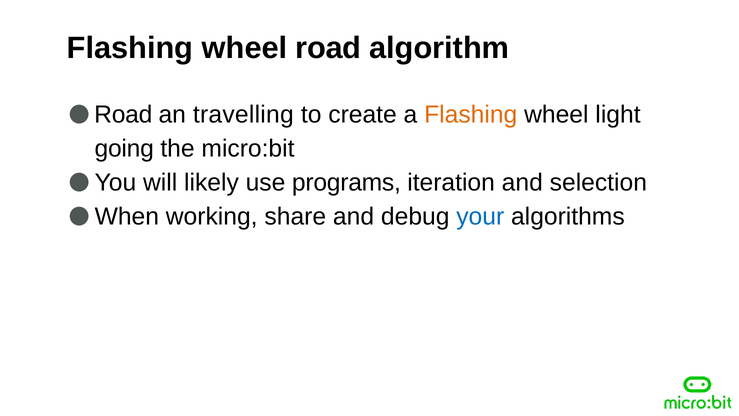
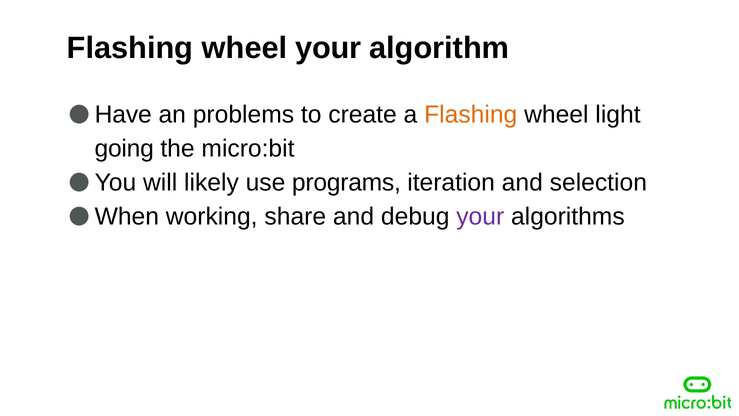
wheel road: road -> your
Road at (123, 115): Road -> Have
travelling: travelling -> problems
your at (480, 217) colour: blue -> purple
